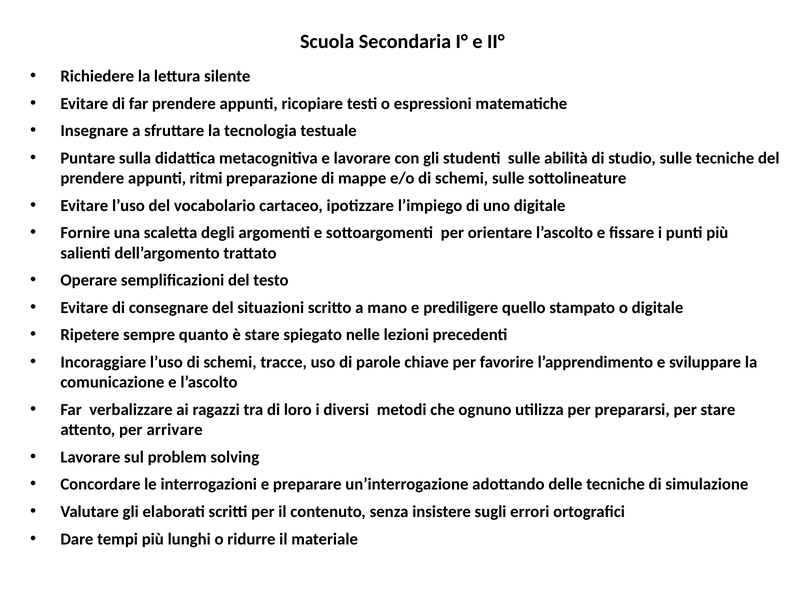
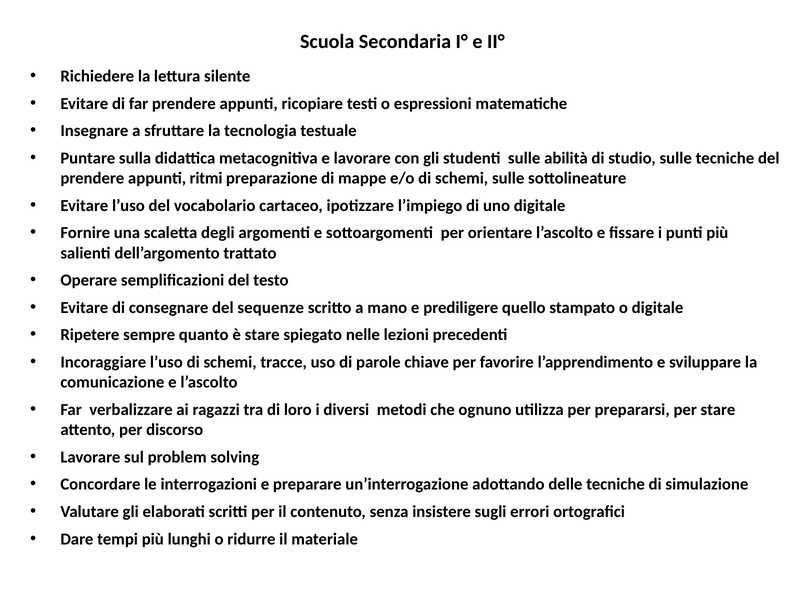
situazioni: situazioni -> sequenze
arrivare: arrivare -> discorso
